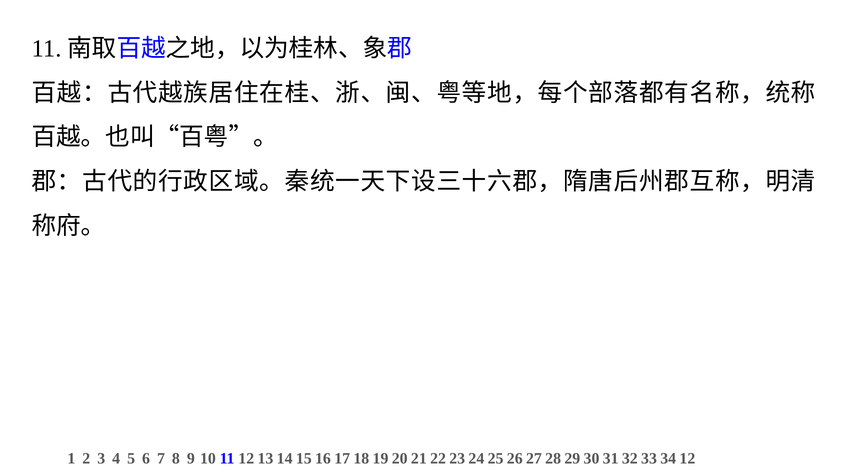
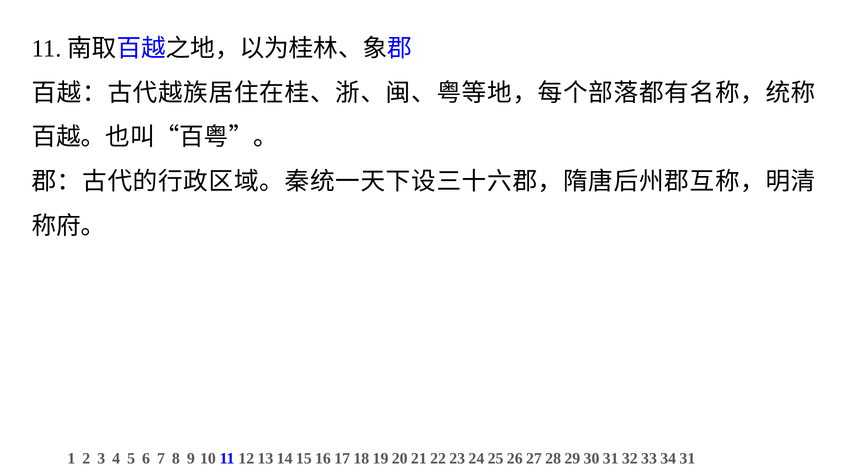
12: 12 -> 31
